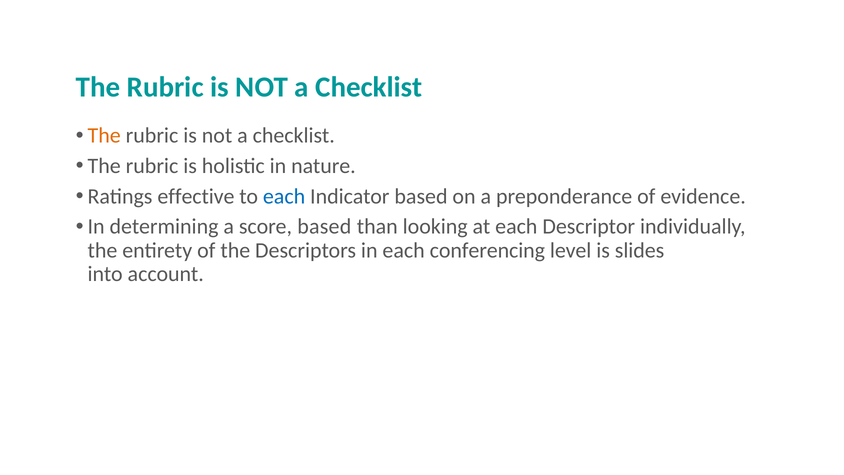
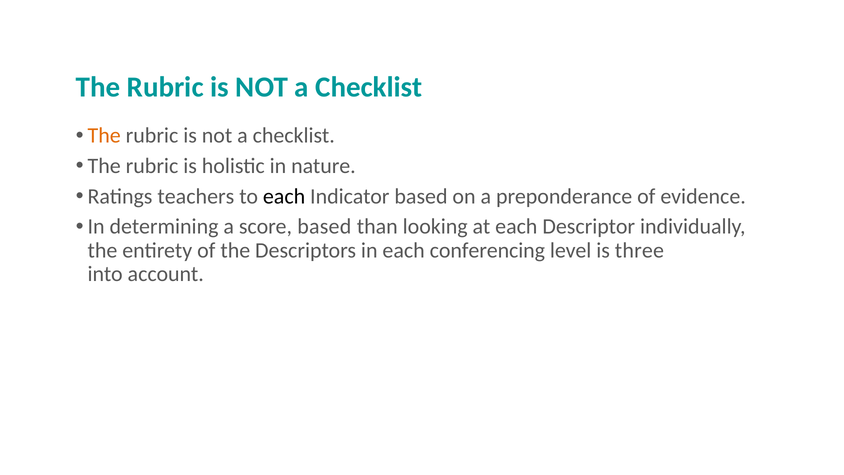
effective: effective -> teachers
each at (284, 196) colour: blue -> black
slides: slides -> three
